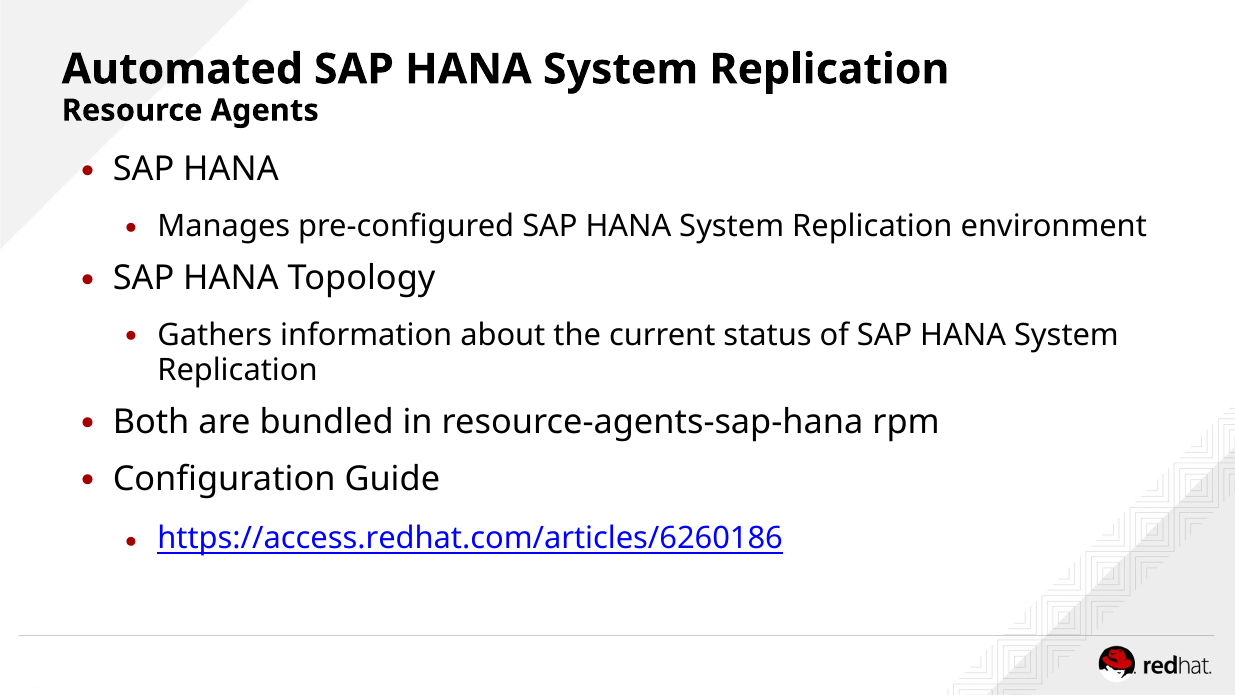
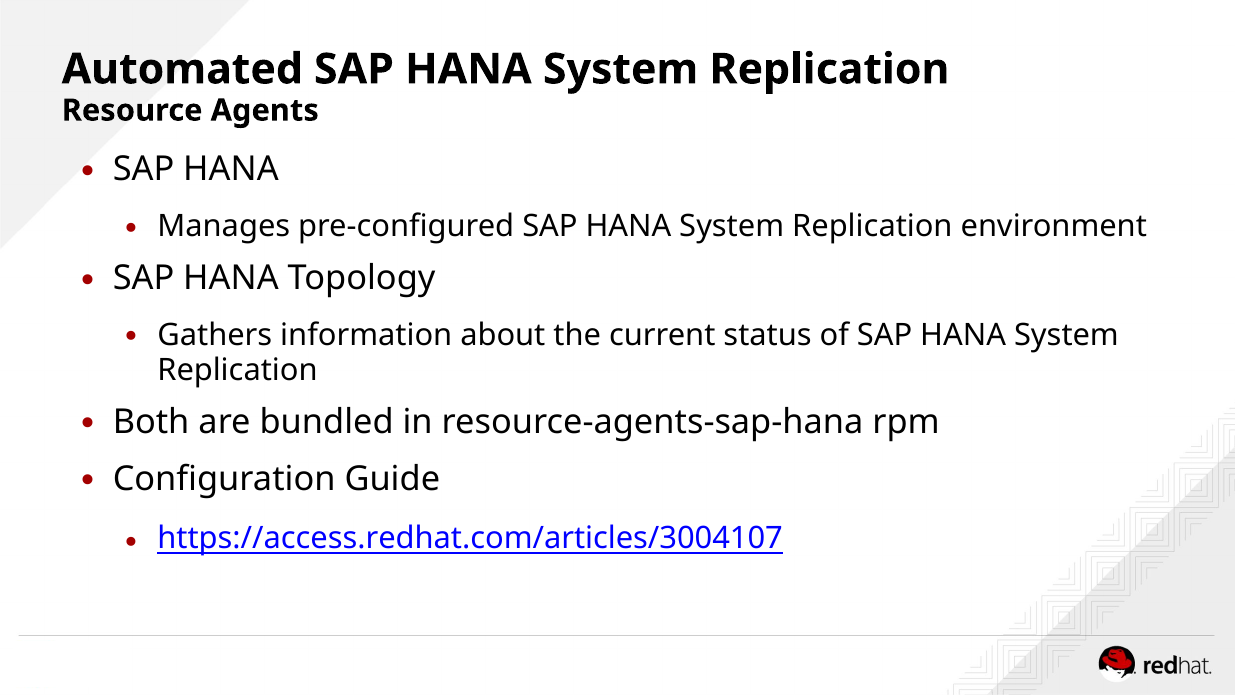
https://access.redhat.com/articles/6260186: https://access.redhat.com/articles/6260186 -> https://access.redhat.com/articles/3004107
